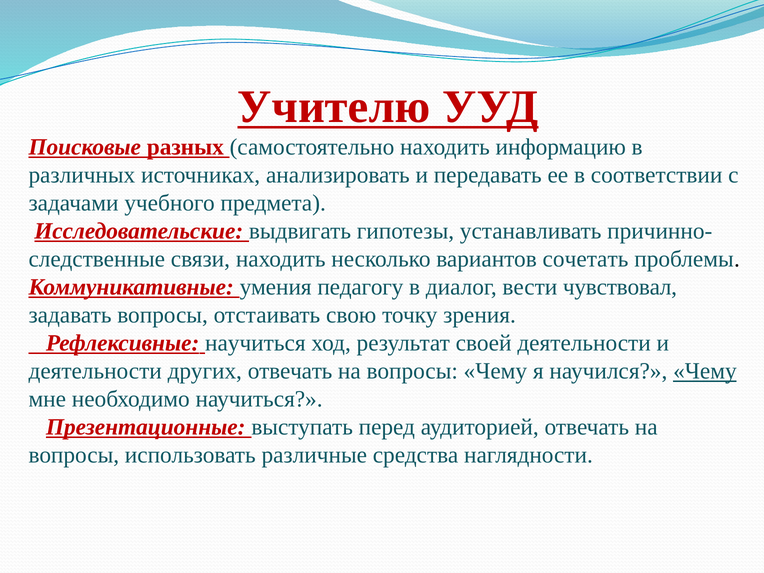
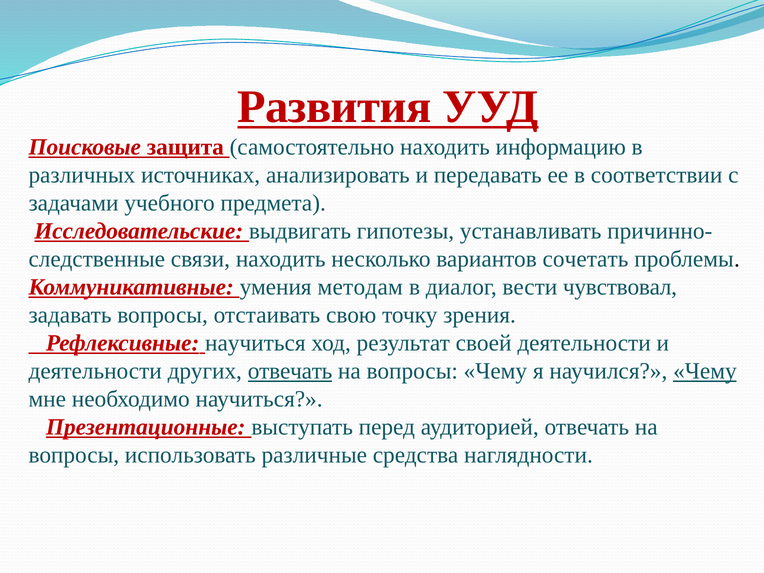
Учителю: Учителю -> Развития
разных: разных -> защита
педагогу: педагогу -> методам
отвечать at (290, 371) underline: none -> present
